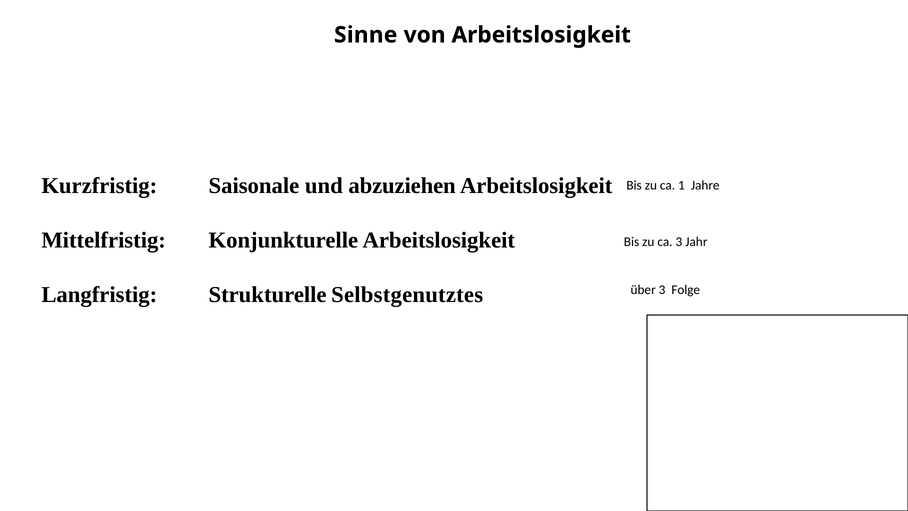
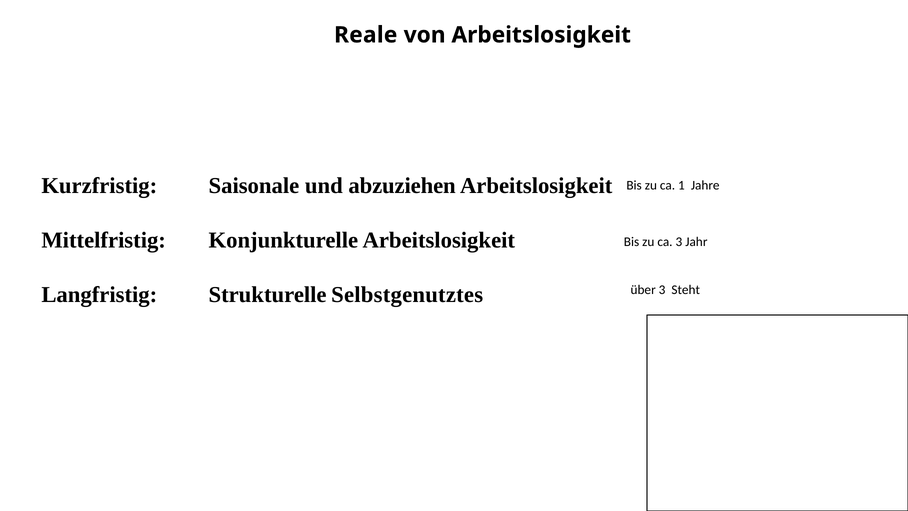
Sinne: Sinne -> Reale
Folge: Folge -> Steht
